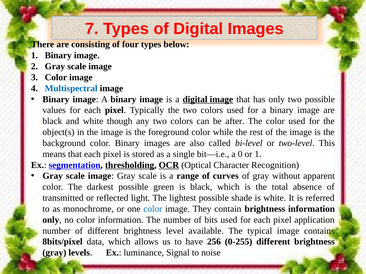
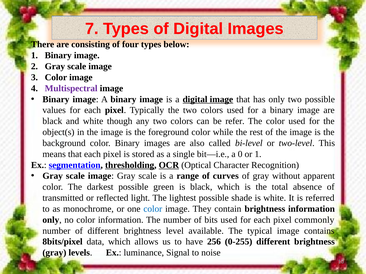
Multispectral colour: blue -> purple
after: after -> refer
application: application -> commonly
